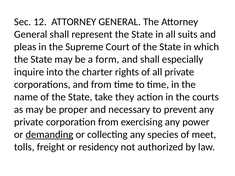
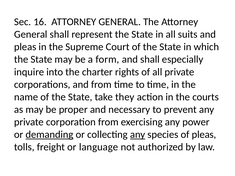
12: 12 -> 16
any at (138, 135) underline: none -> present
of meet: meet -> pleas
residency: residency -> language
